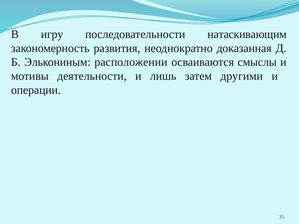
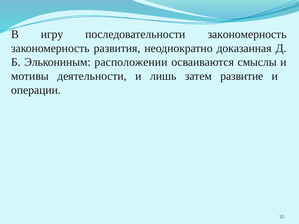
последовательности натаскивающим: натаскивающим -> закономерность
другими: другими -> развитие
